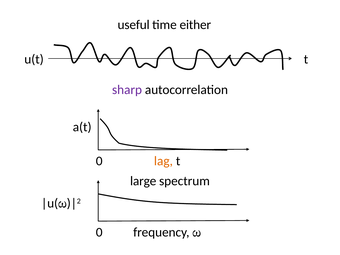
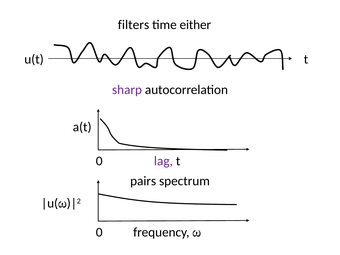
useful: useful -> filters
lag colour: orange -> purple
large: large -> pairs
